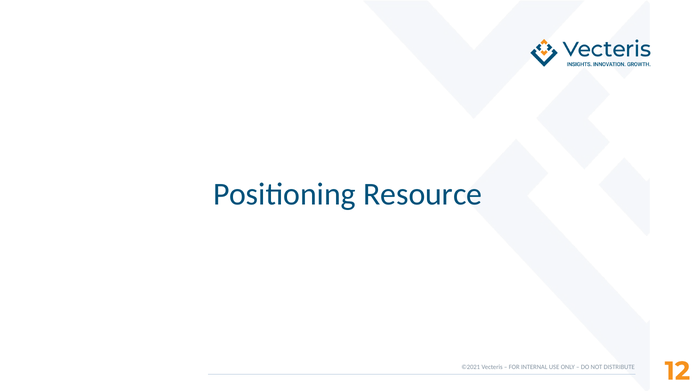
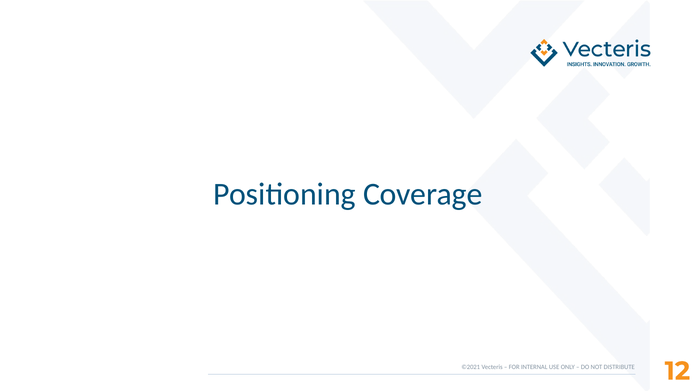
Resource: Resource -> Coverage
